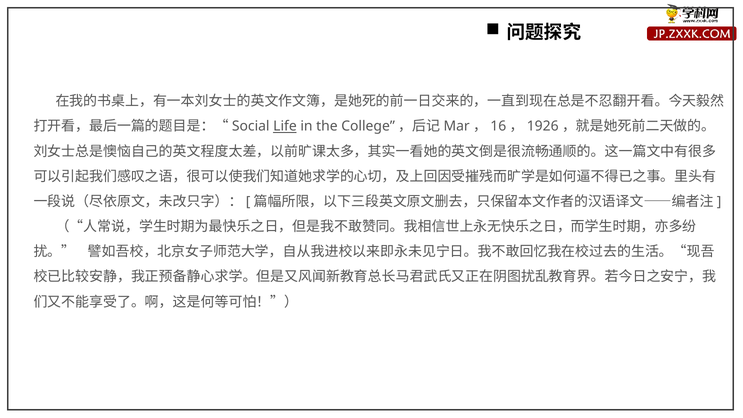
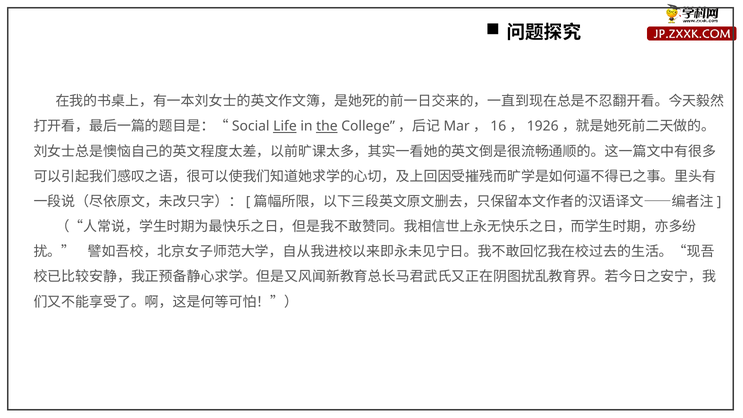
the underline: none -> present
